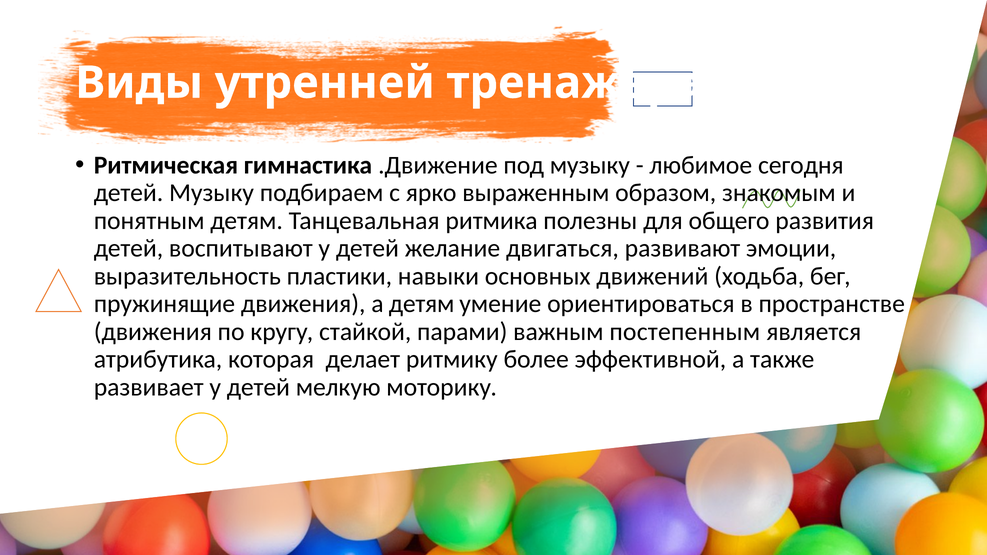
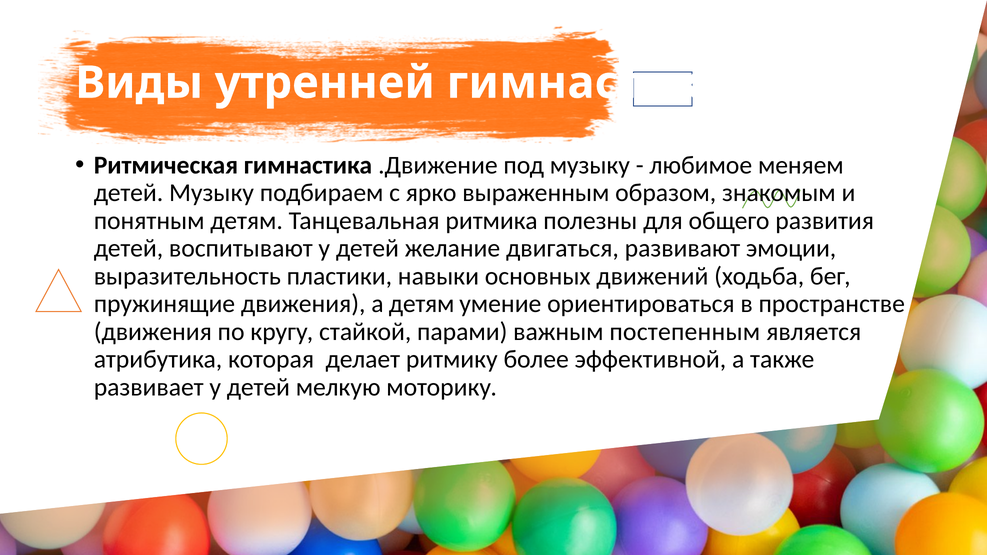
утренней тренажерах: тренажерах -> гимнастика
сегодня: сегодня -> меняем
